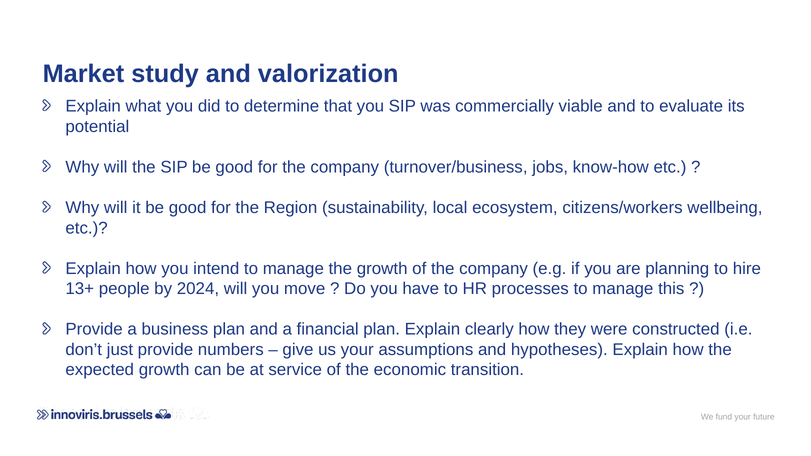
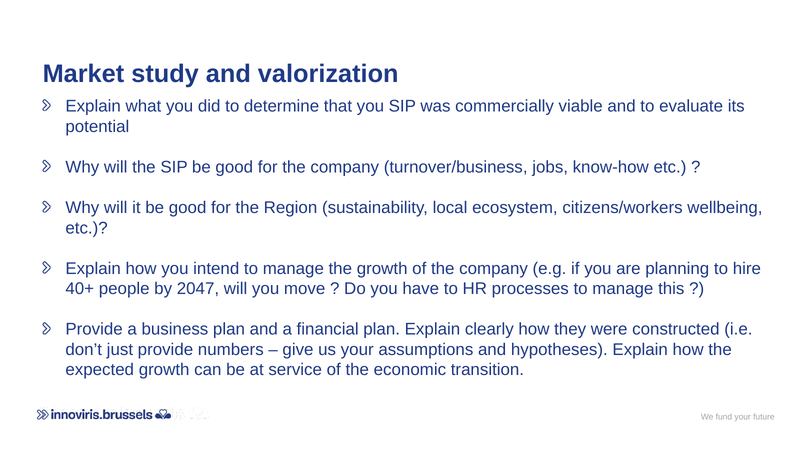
13+: 13+ -> 40+
2024: 2024 -> 2047
